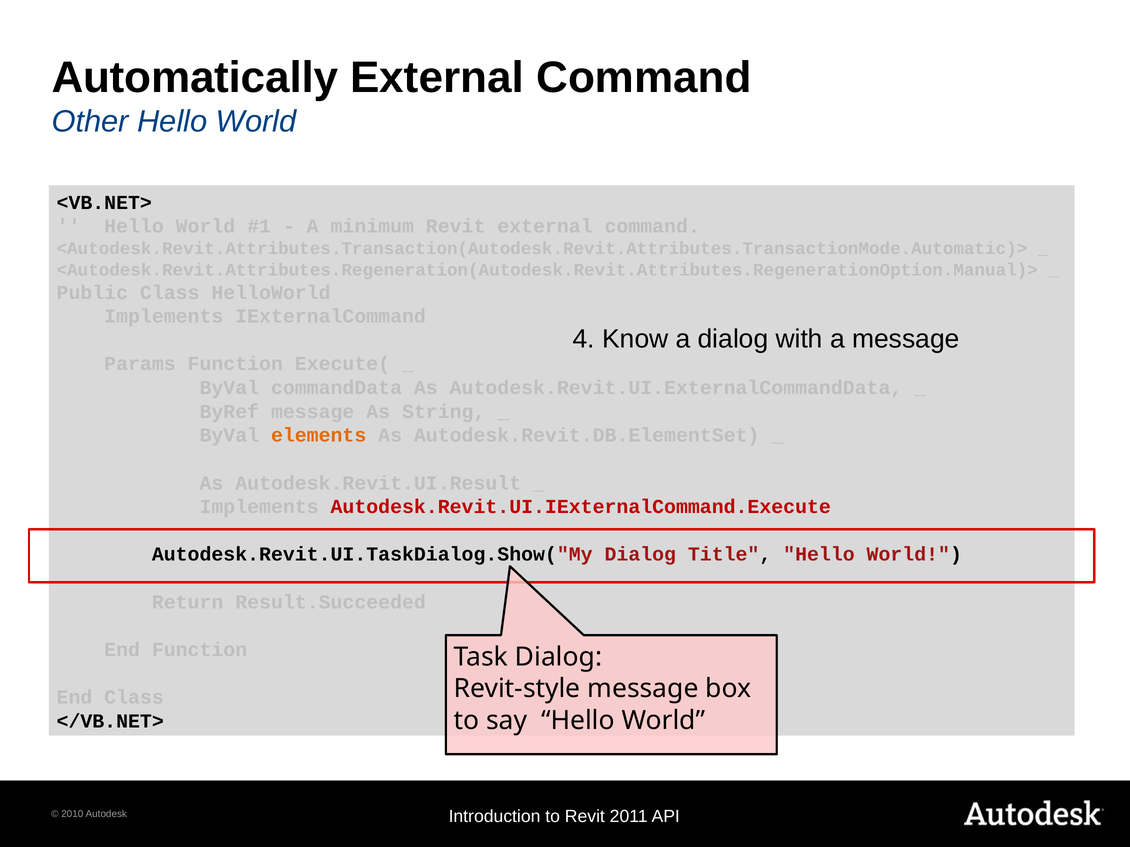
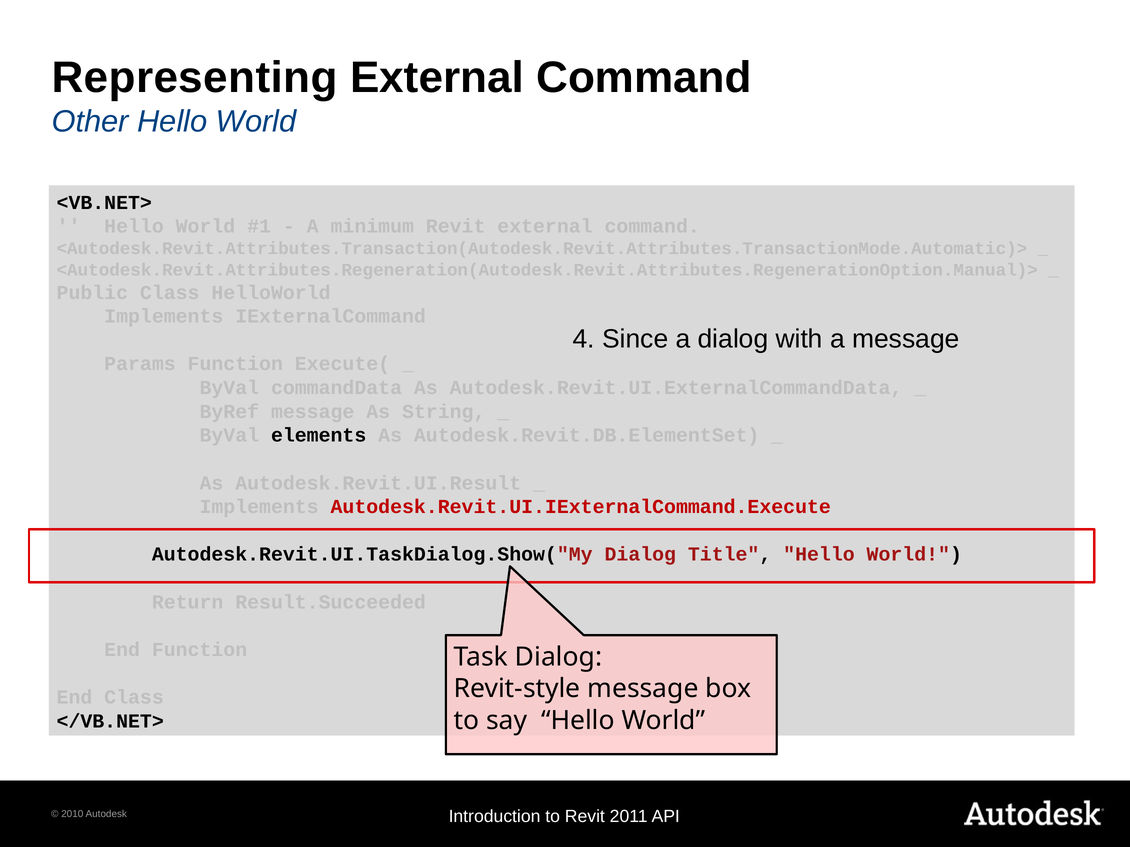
Automatically: Automatically -> Representing
Know: Know -> Since
elements colour: orange -> black
